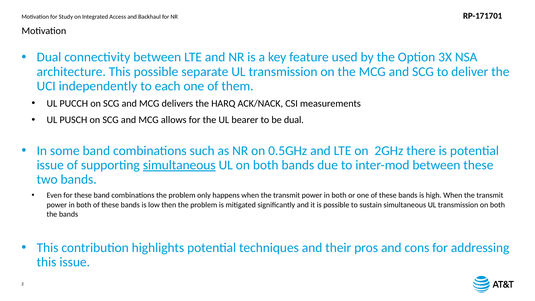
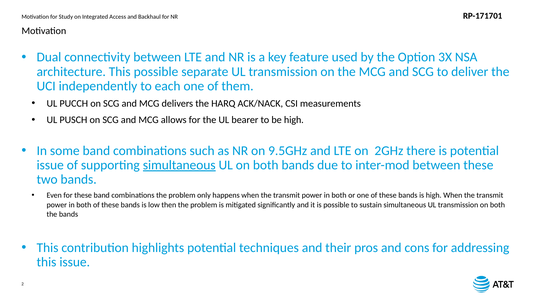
be dual: dual -> high
0.5GHz: 0.5GHz -> 9.5GHz
